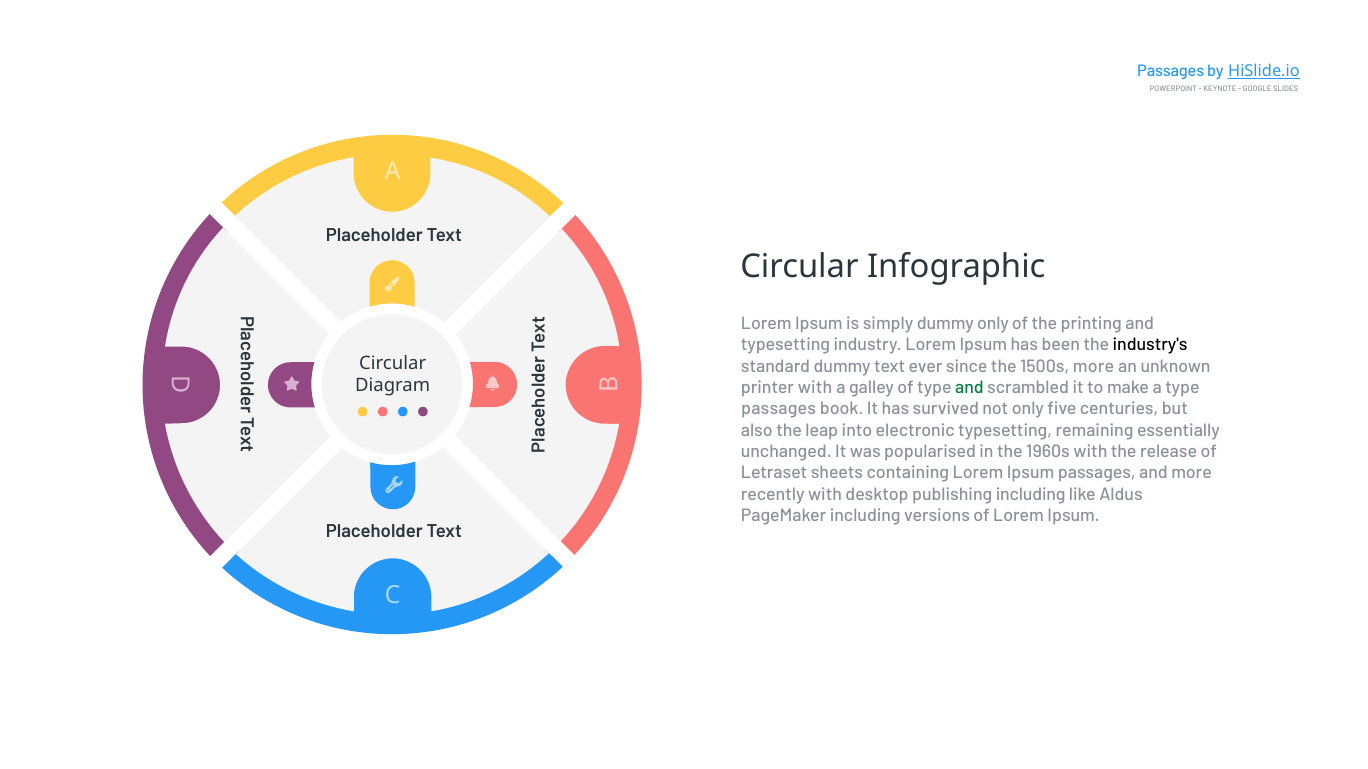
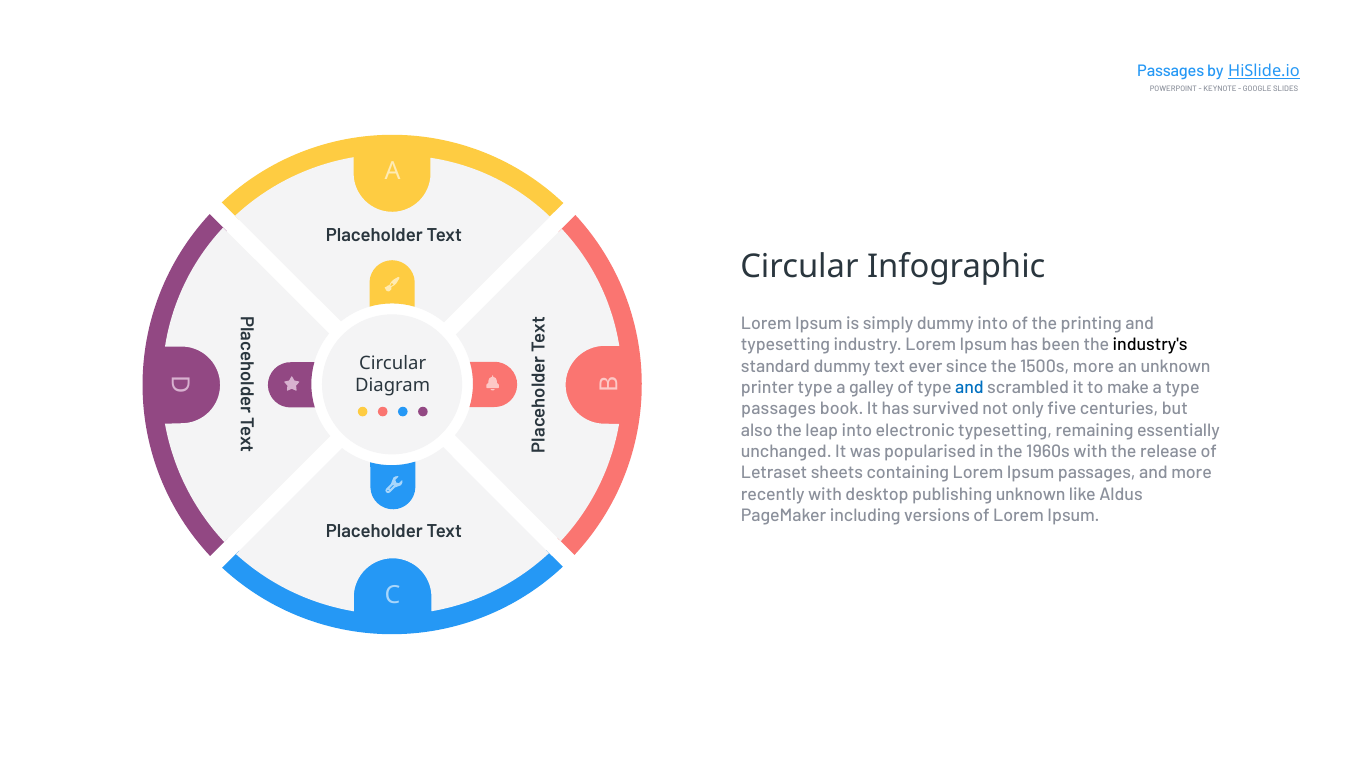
dummy only: only -> into
printer with: with -> type
and at (969, 388) colour: green -> blue
publishing including: including -> unknown
